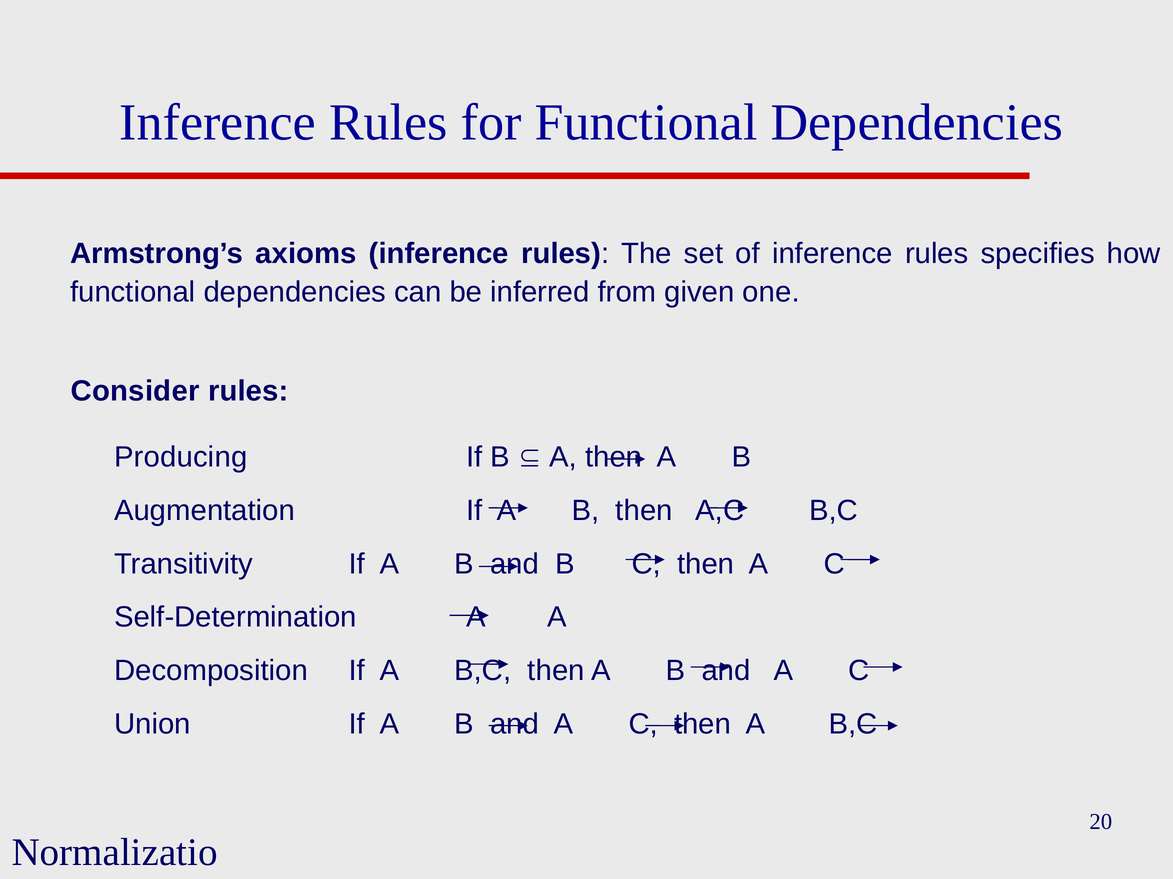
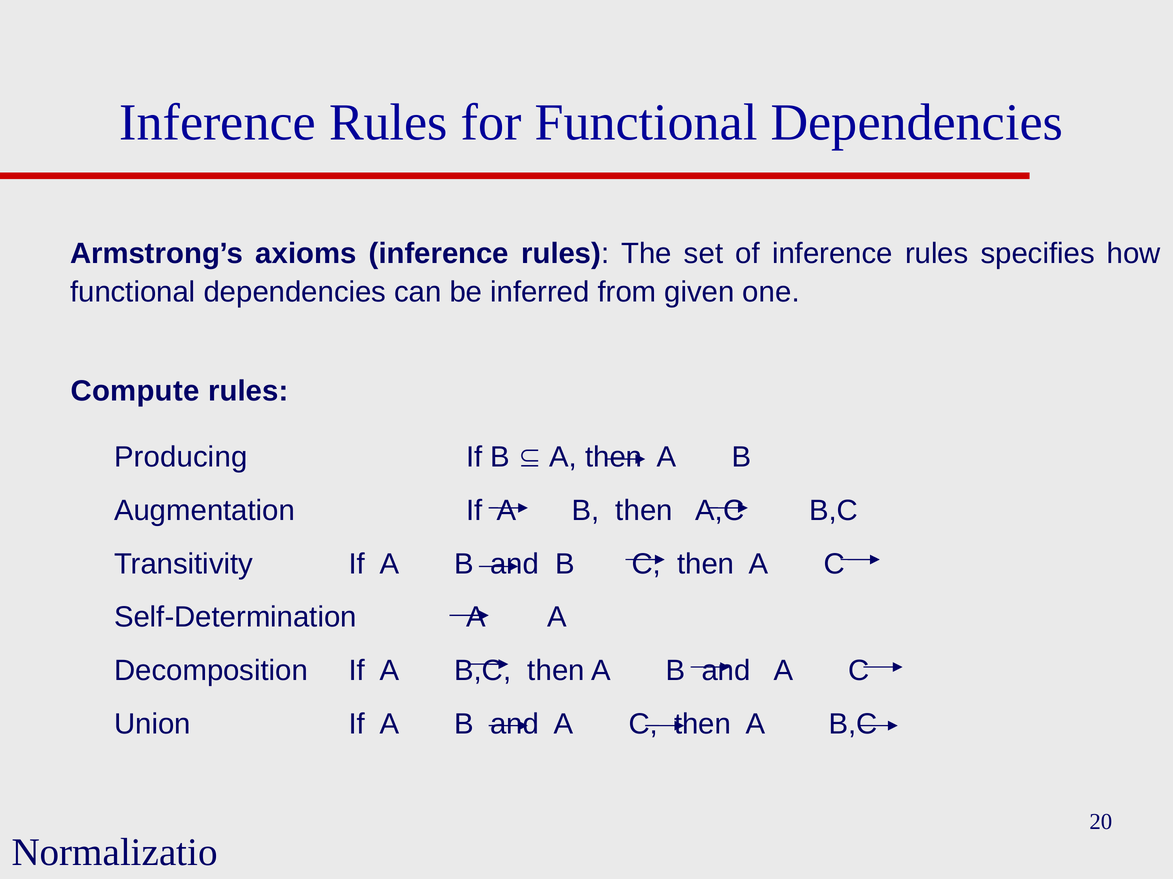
Consider: Consider -> Compute
